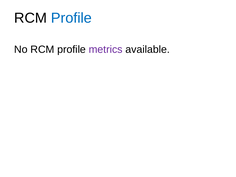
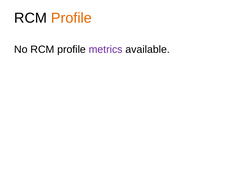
Profile at (71, 18) colour: blue -> orange
